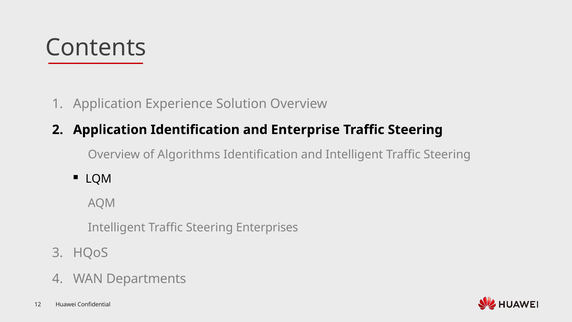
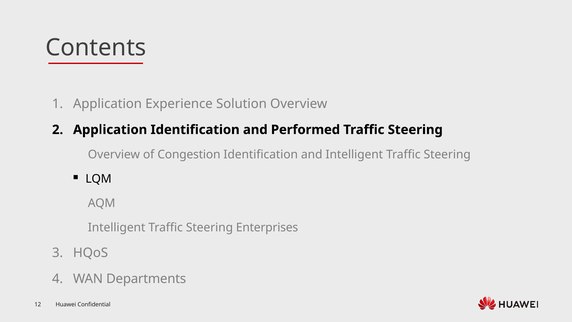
Enterprise: Enterprise -> Performed
Algorithms: Algorithms -> Congestion
